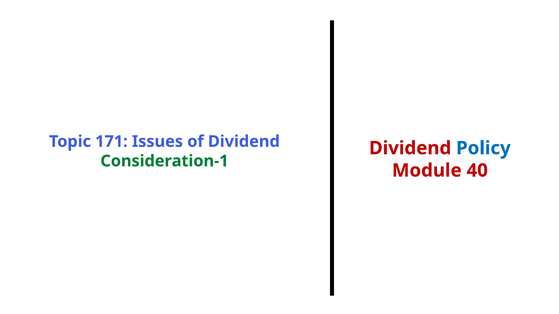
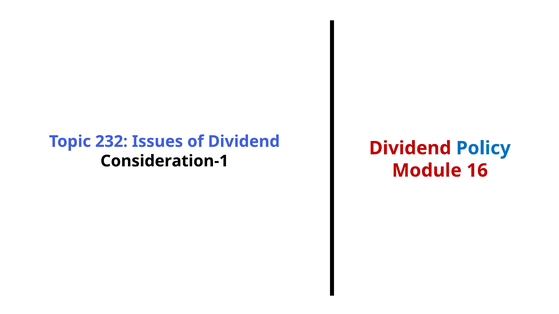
171: 171 -> 232
Consideration-1 colour: green -> black
40: 40 -> 16
